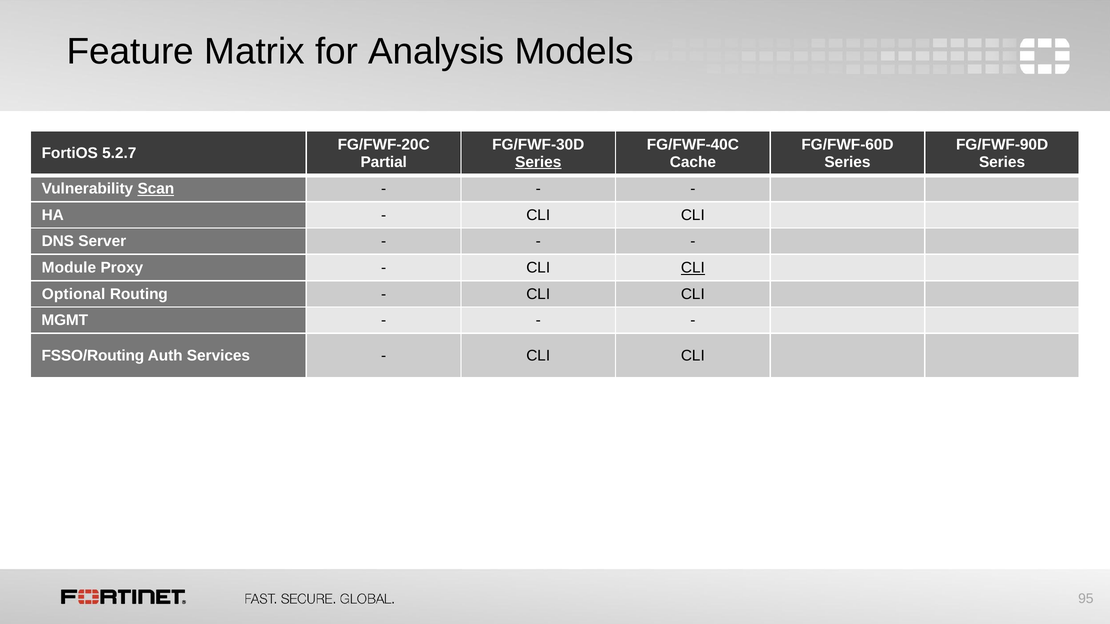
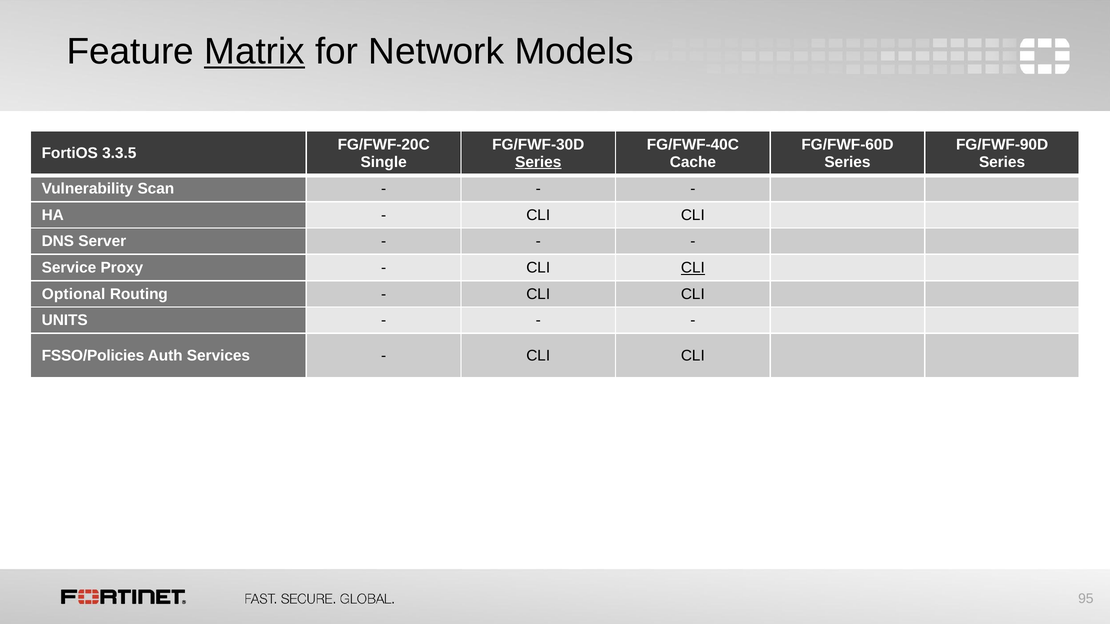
Matrix underline: none -> present
Analysis: Analysis -> Network
5.2.7: 5.2.7 -> 3.3.5
Partial: Partial -> Single
Scan underline: present -> none
Module: Module -> Service
MGMT: MGMT -> UNITS
FSSO/Routing: FSSO/Routing -> FSSO/Policies
